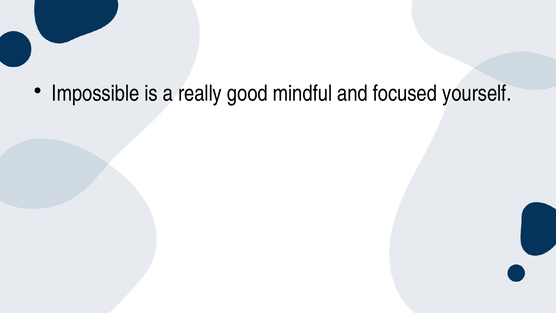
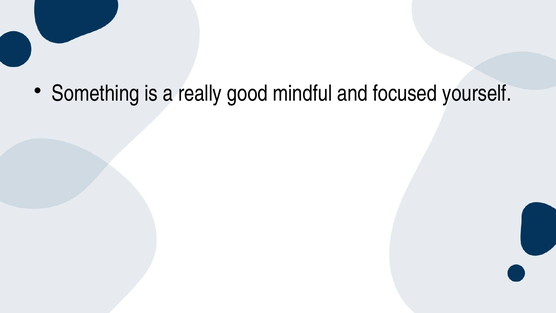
Impossible: Impossible -> Something
